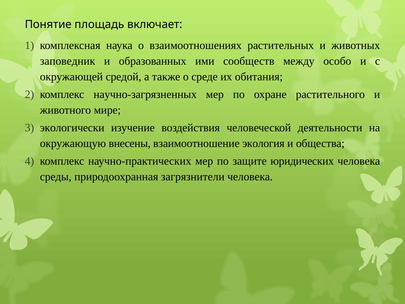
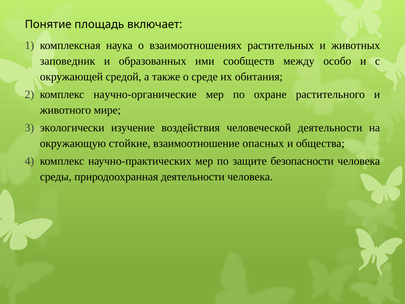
научно-загрязненных: научно-загрязненных -> научно-органические
внесены: внесены -> стойкие
экология: экология -> опасных
юридических: юридических -> безопасности
природоохранная загрязнители: загрязнители -> деятельности
